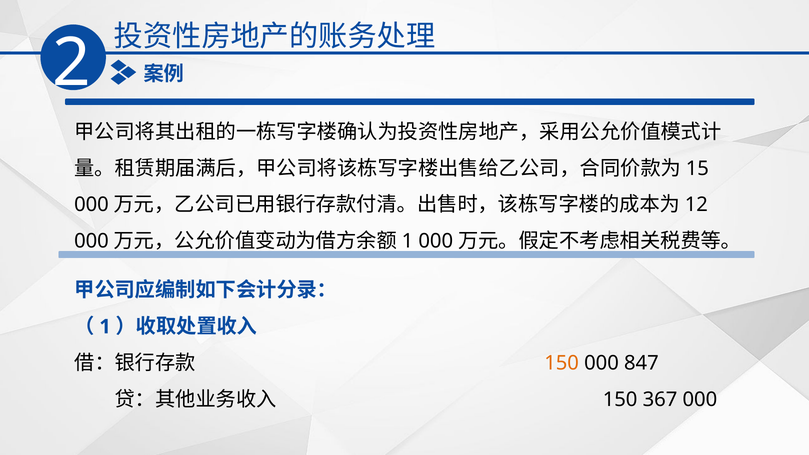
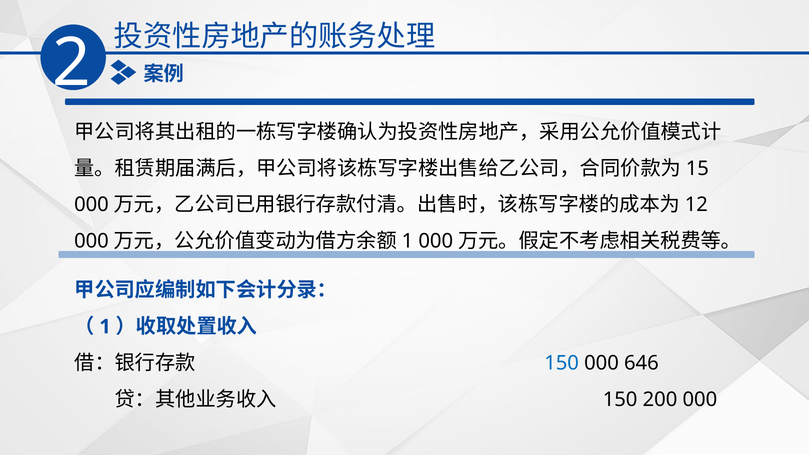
150 at (562, 363) colour: orange -> blue
847: 847 -> 646
367: 367 -> 200
